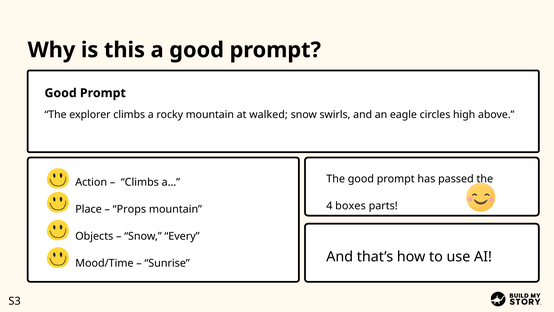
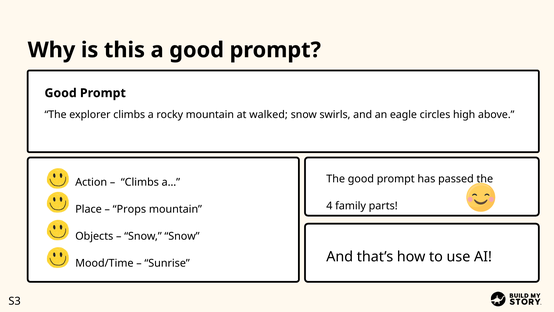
boxes: boxes -> family
Snow Every: Every -> Snow
